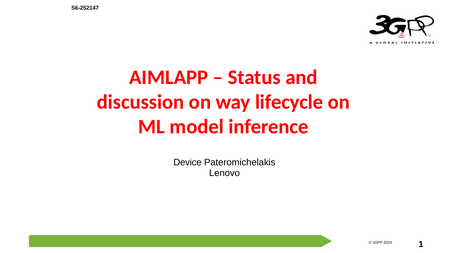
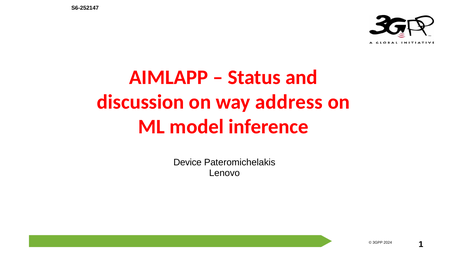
lifecycle: lifecycle -> address
